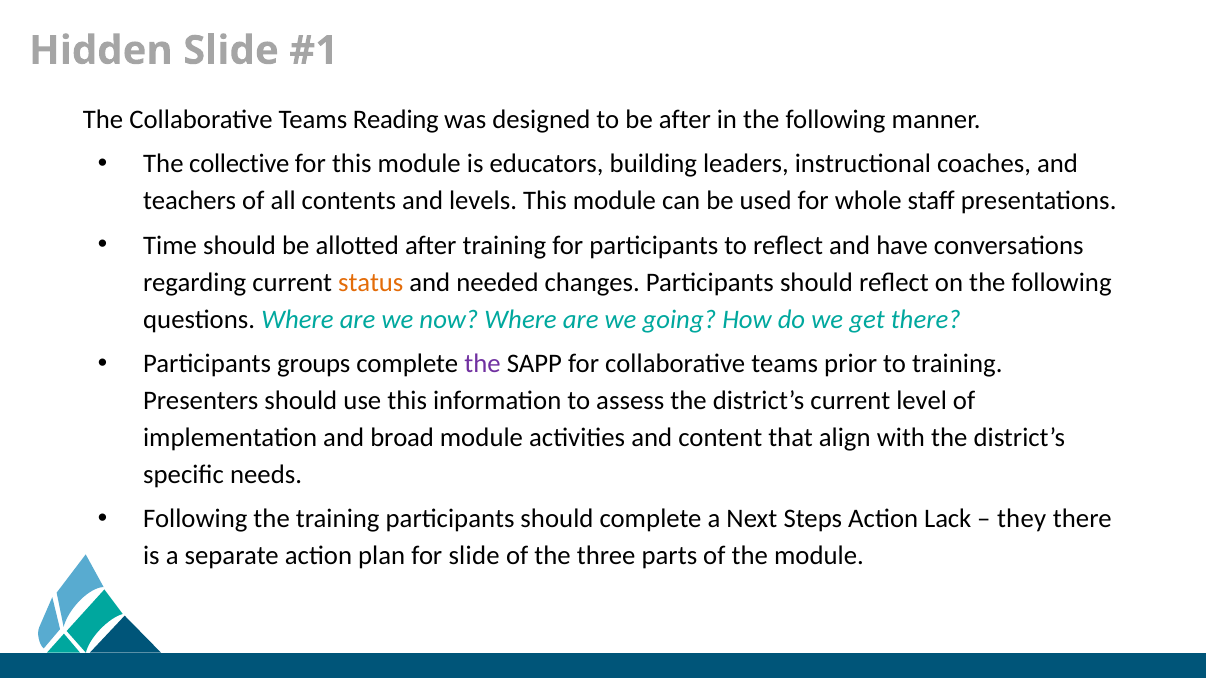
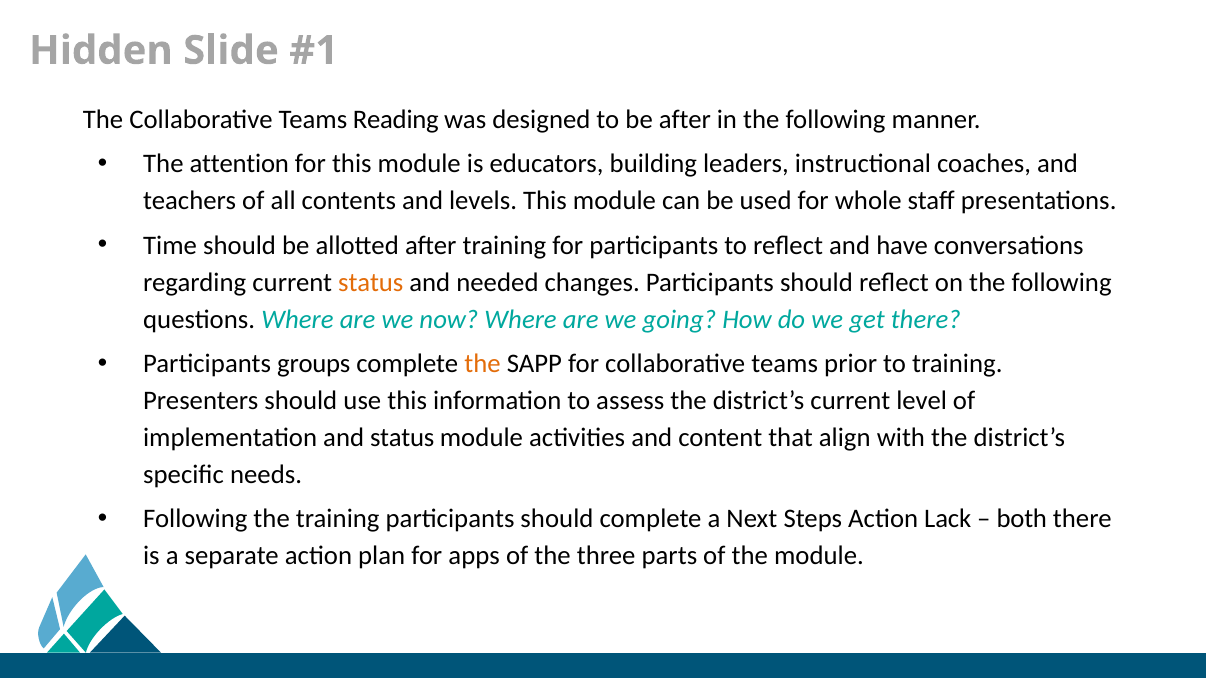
collective: collective -> attention
the at (482, 364) colour: purple -> orange
and broad: broad -> status
they: they -> both
for slide: slide -> apps
